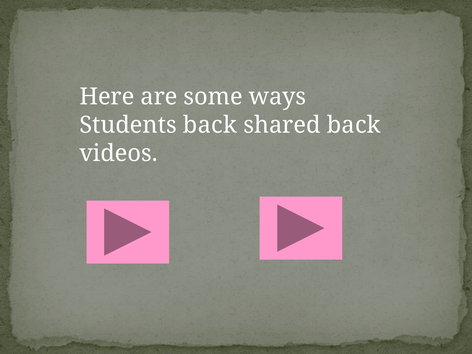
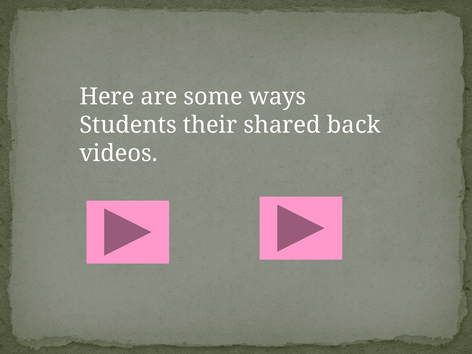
Students back: back -> their
